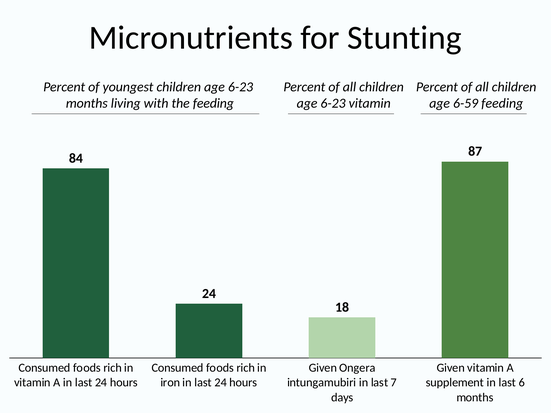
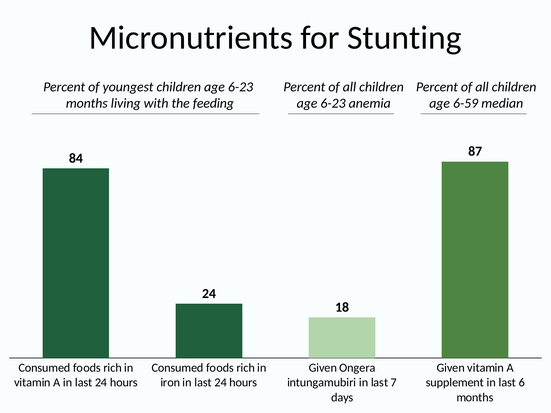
6-23 vitamin: vitamin -> anemia
6-59 feeding: feeding -> median
